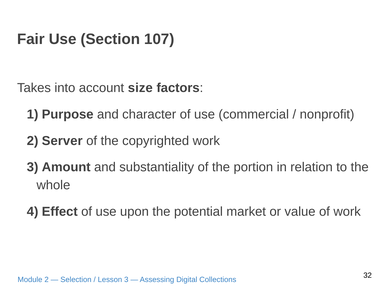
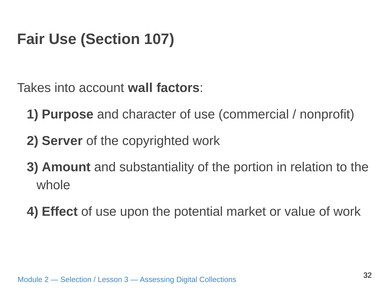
size: size -> wall
